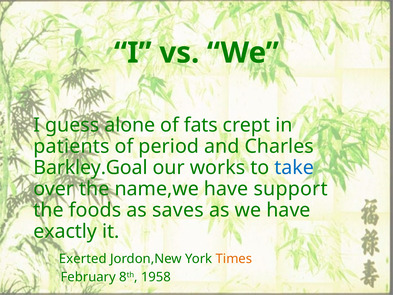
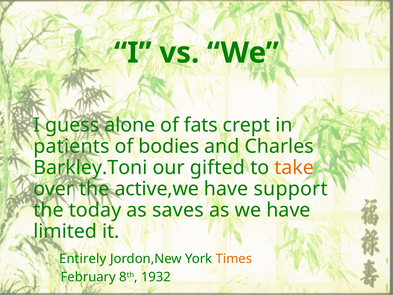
period: period -> bodies
Barkley.Goal: Barkley.Goal -> Barkley.Toni
works: works -> gifted
take colour: blue -> orange
name,we: name,we -> active,we
foods: foods -> today
exactly: exactly -> limited
Exerted: Exerted -> Entirely
1958: 1958 -> 1932
